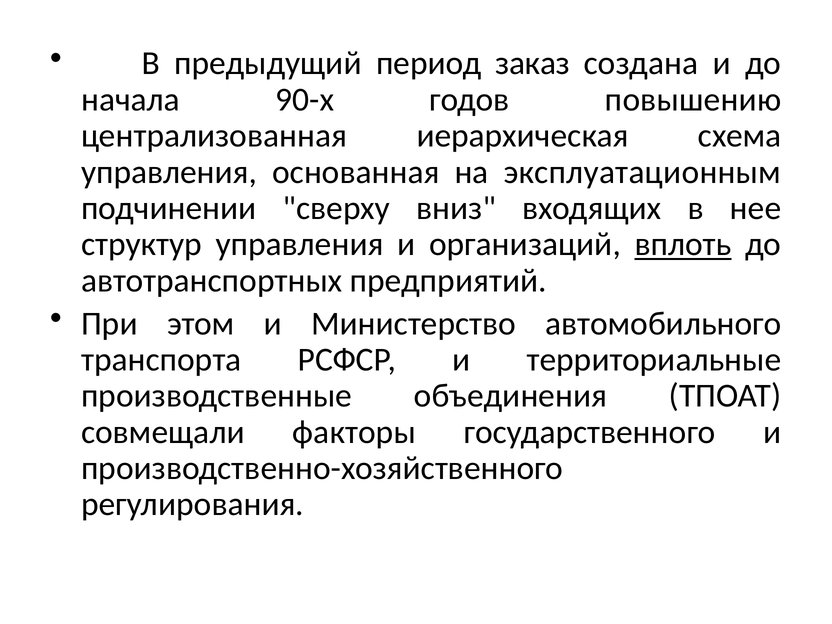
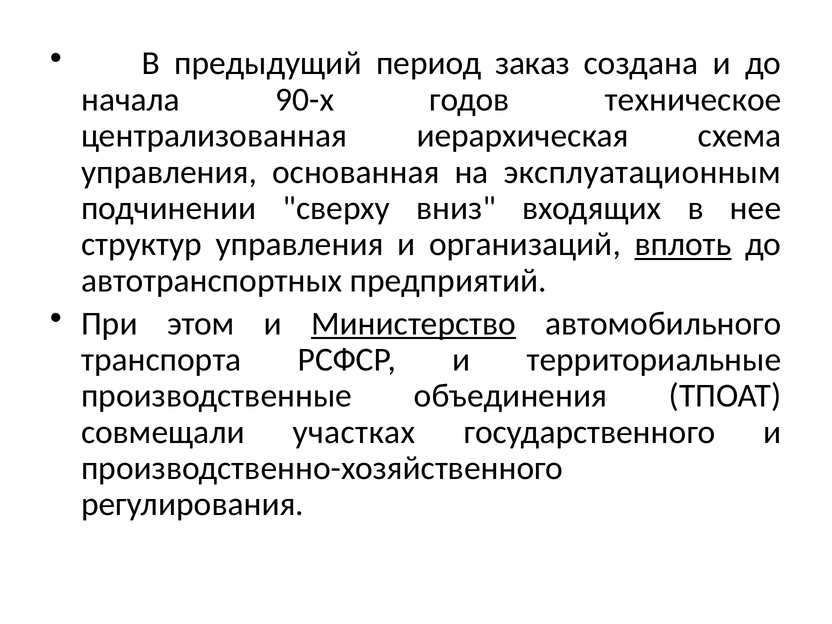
повышению: повышению -> техническое
Министерство underline: none -> present
факторы: факторы -> участках
